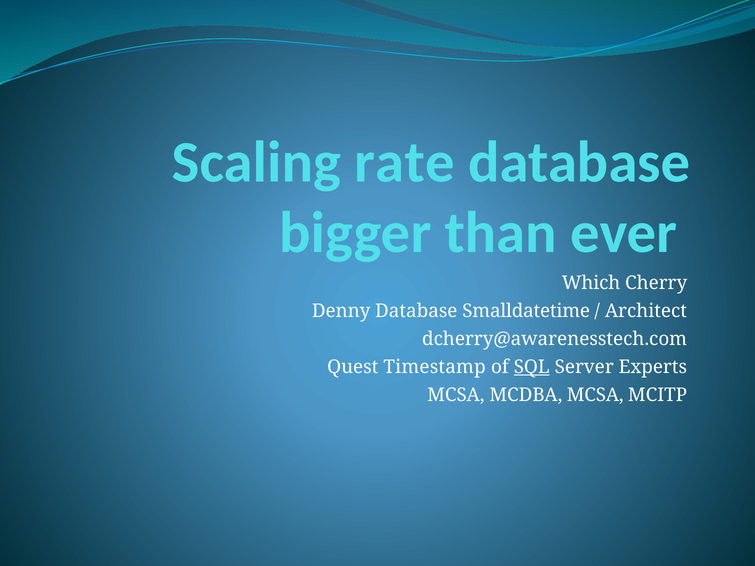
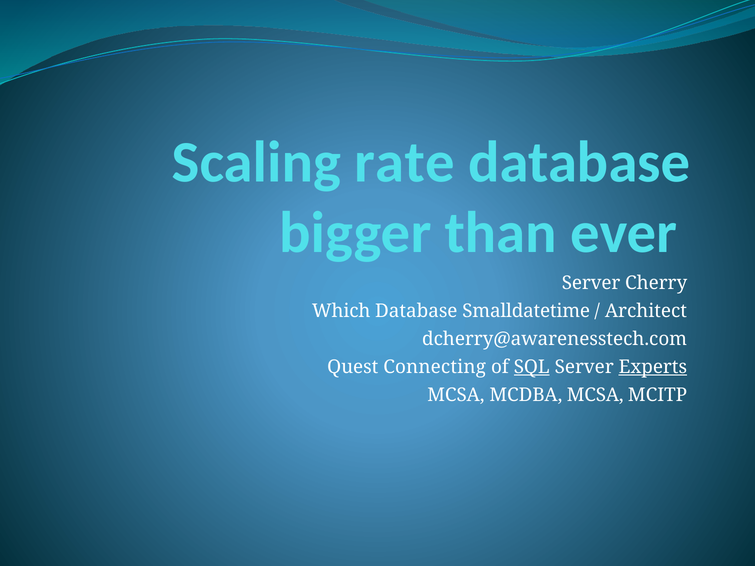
Which at (591, 283): Which -> Server
Denny: Denny -> Which
Timestamp: Timestamp -> Connecting
Experts underline: none -> present
